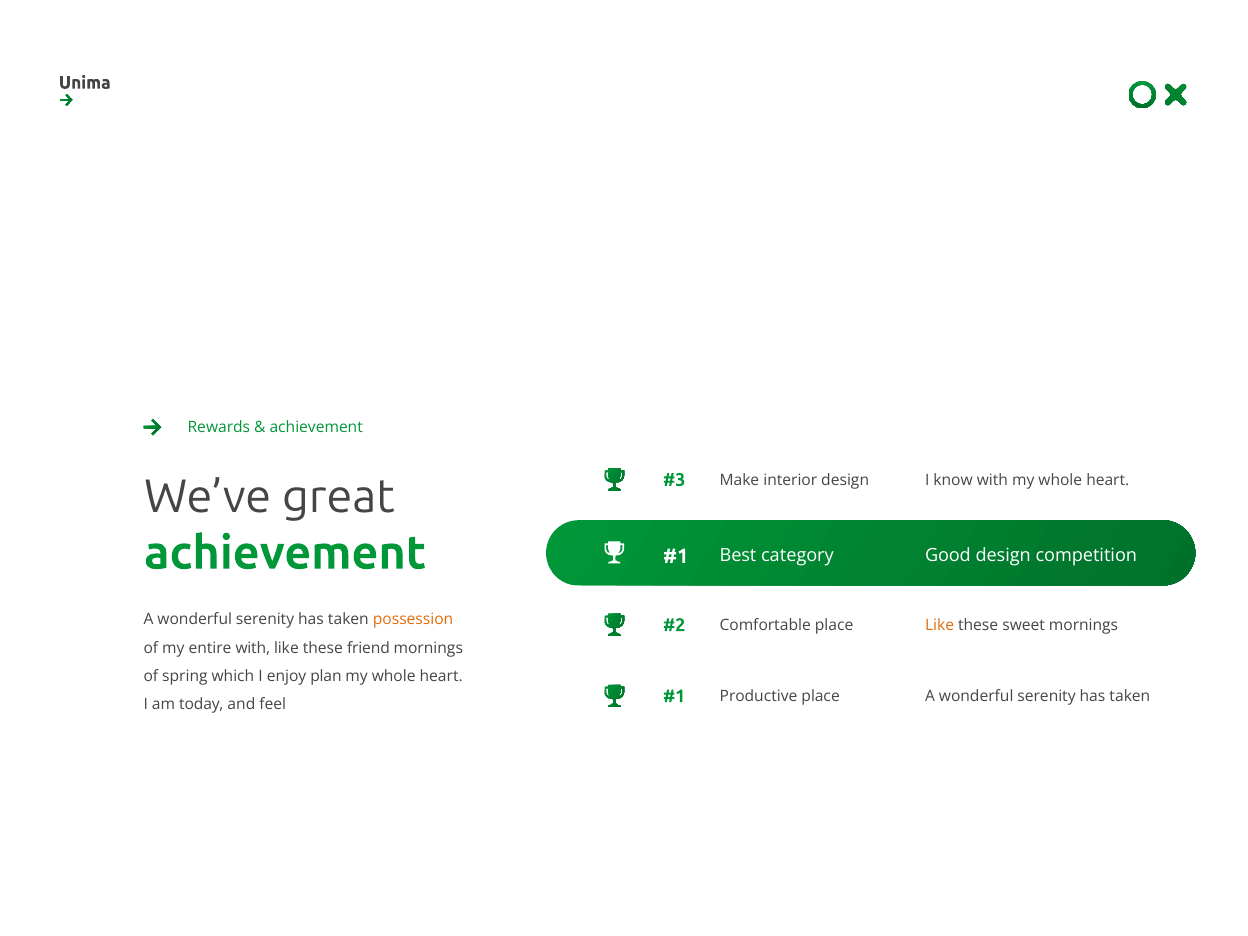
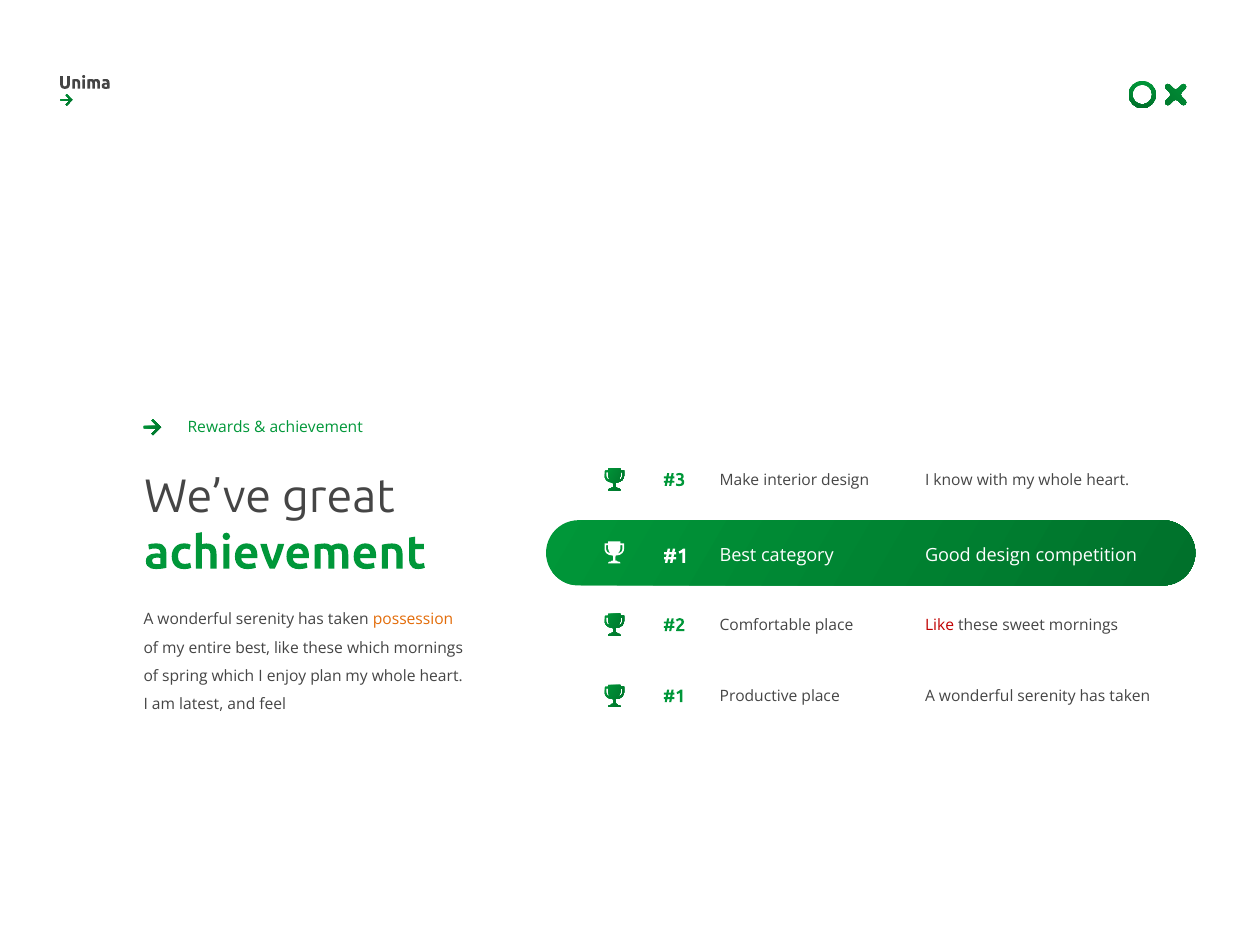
Like at (940, 626) colour: orange -> red
entire with: with -> best
these friend: friend -> which
today: today -> latest
